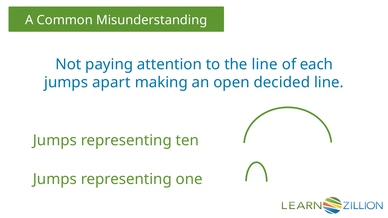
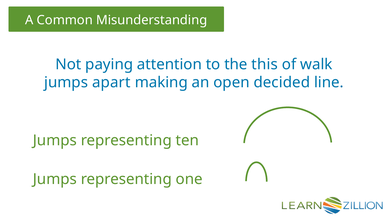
the line: line -> this
each: each -> walk
